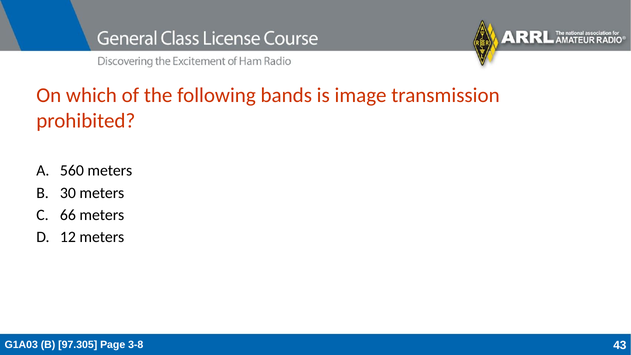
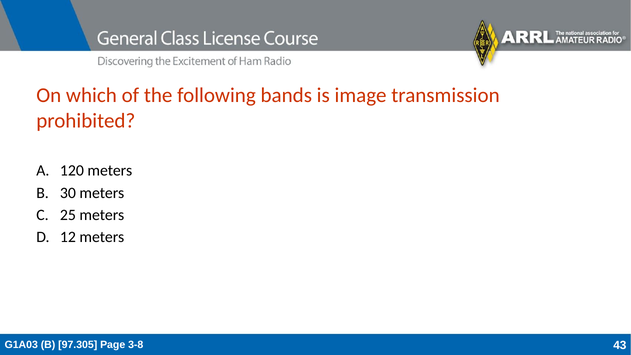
560: 560 -> 120
66: 66 -> 25
